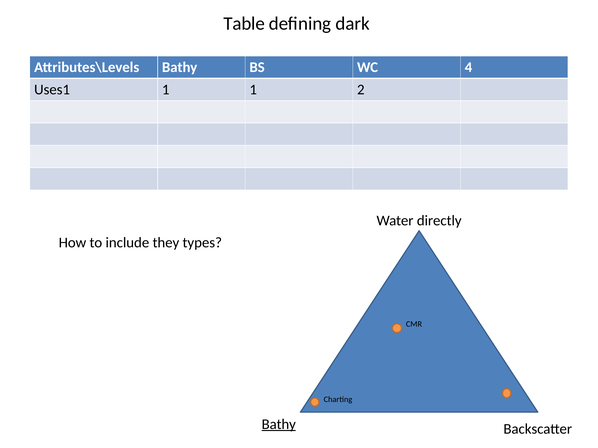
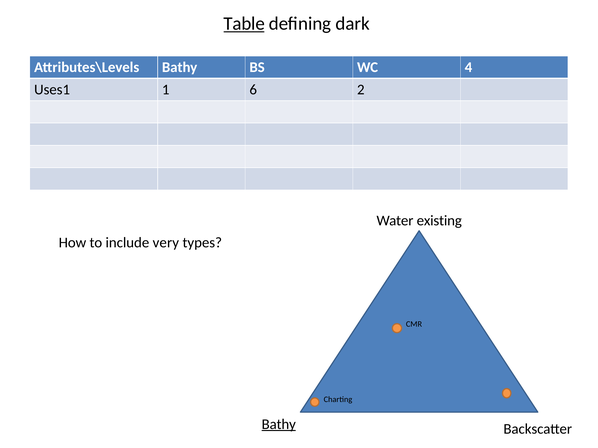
Table underline: none -> present
1 1: 1 -> 6
directly: directly -> existing
they: they -> very
